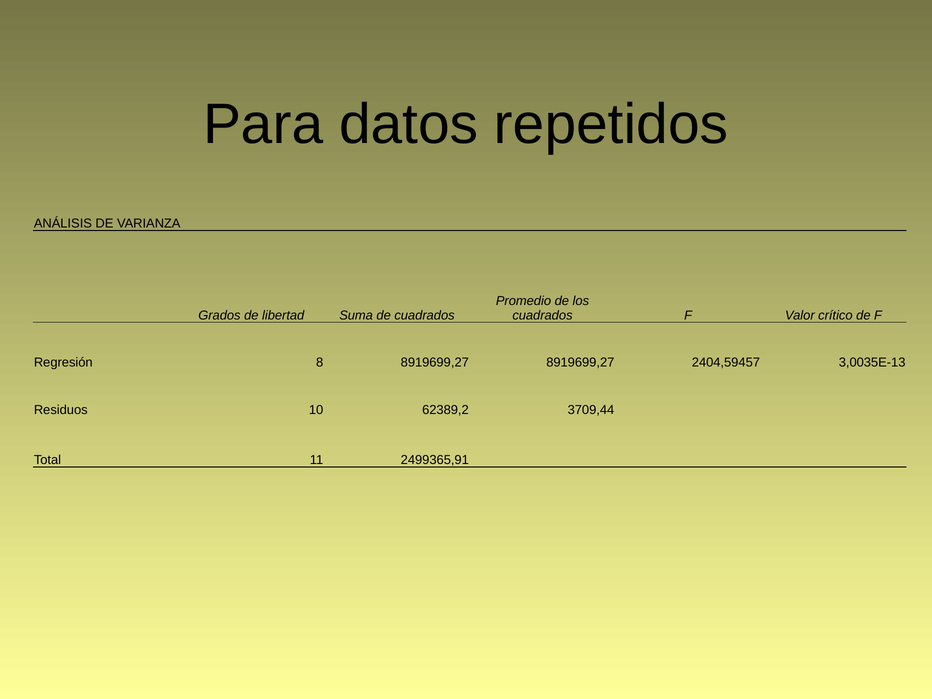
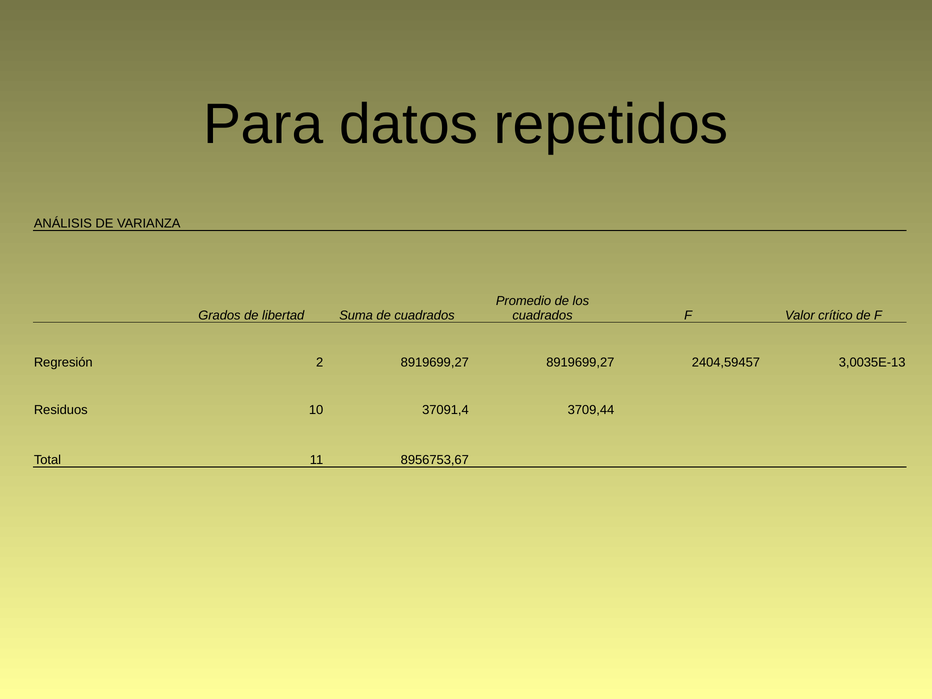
8: 8 -> 2
62389,2: 62389,2 -> 37091,4
2499365,91: 2499365,91 -> 8956753,67
